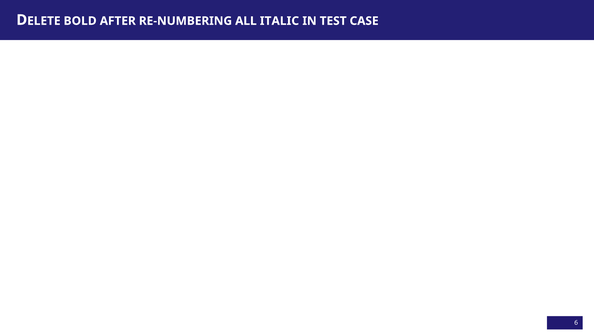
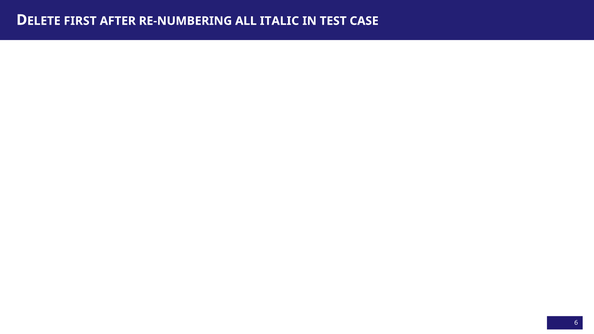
BOLD: BOLD -> FIRST
